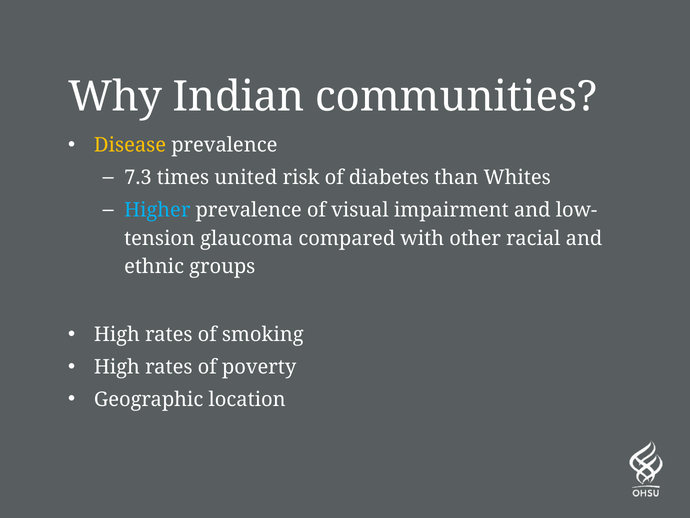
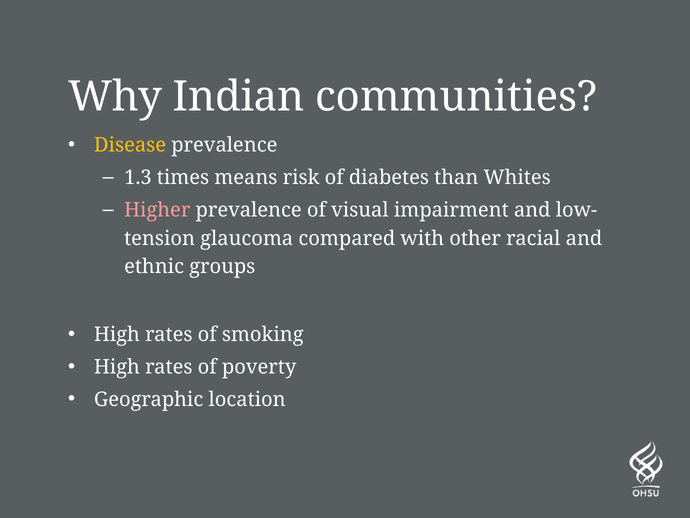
7.3: 7.3 -> 1.3
united: united -> means
Higher colour: light blue -> pink
